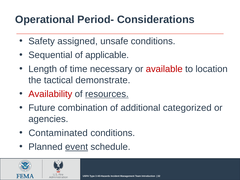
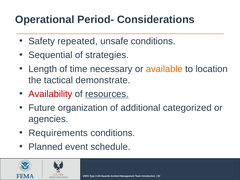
assigned: assigned -> repeated
applicable: applicable -> strategies
available colour: red -> orange
combination: combination -> organization
Contaminated: Contaminated -> Requirements
event underline: present -> none
